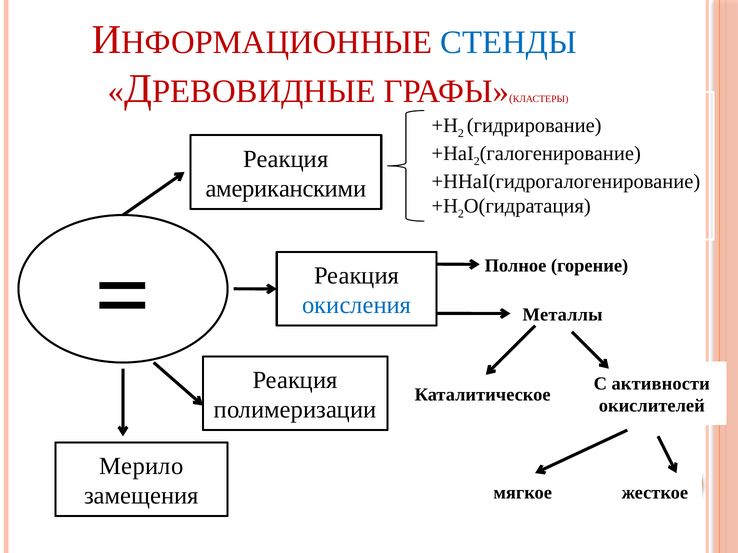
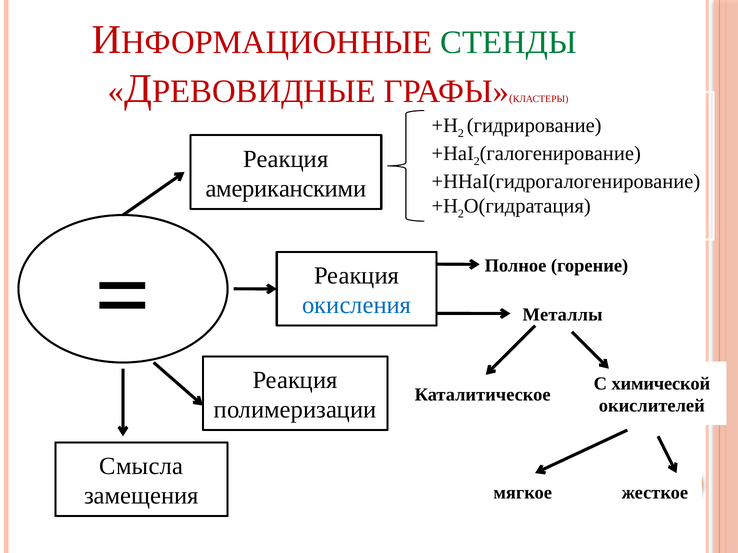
СТЕНДЫ colour: blue -> green
активности: активности -> химической
Мерило: Мерило -> Смысла
